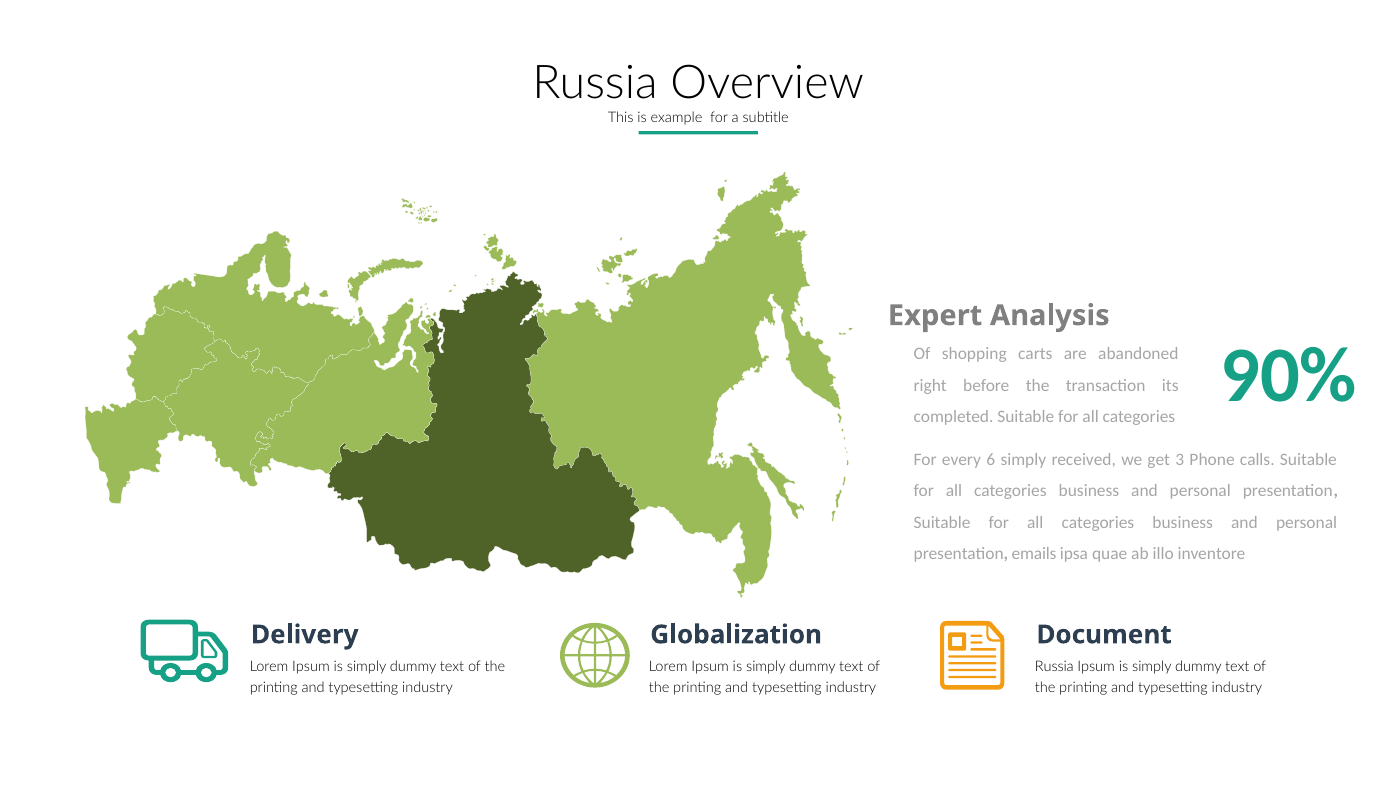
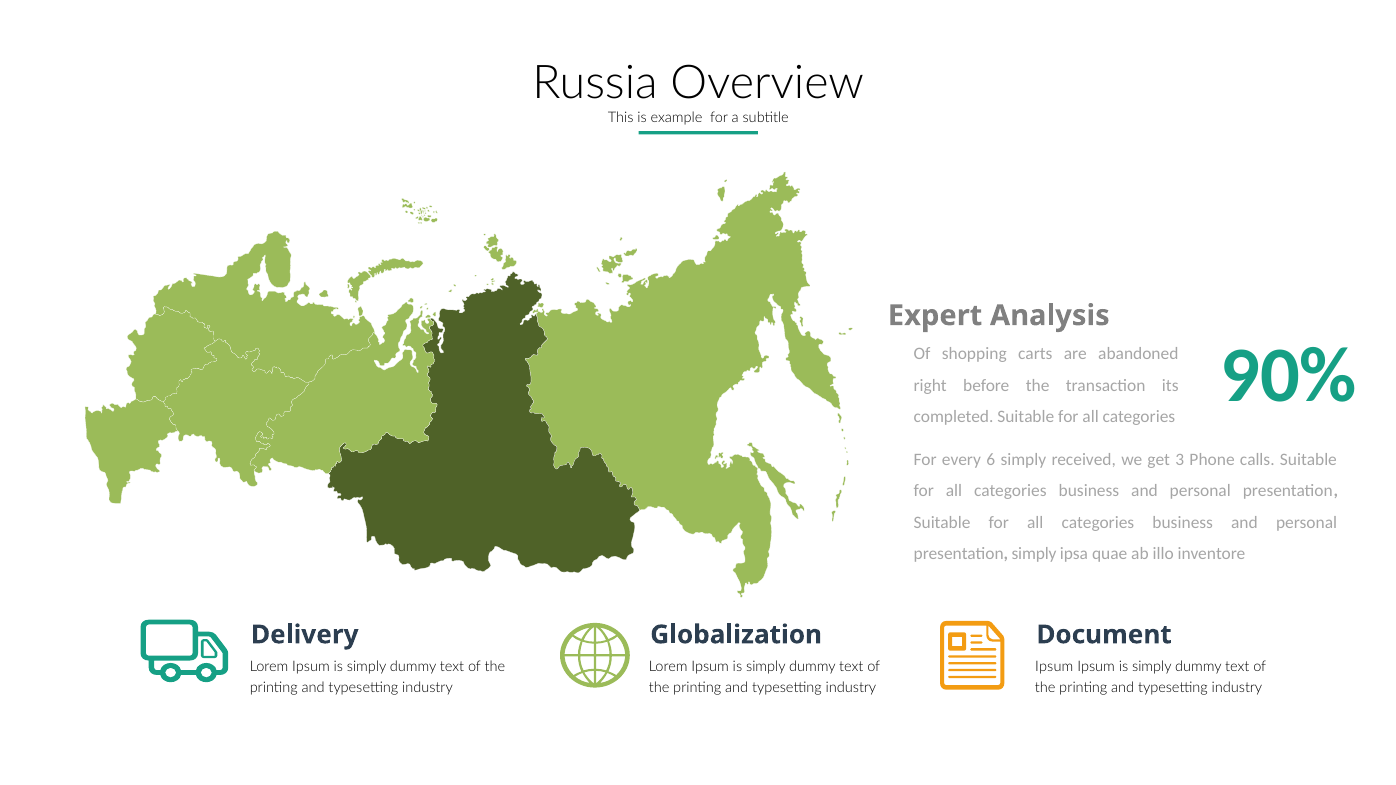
presentation emails: emails -> simply
Russia at (1054, 667): Russia -> Ipsum
